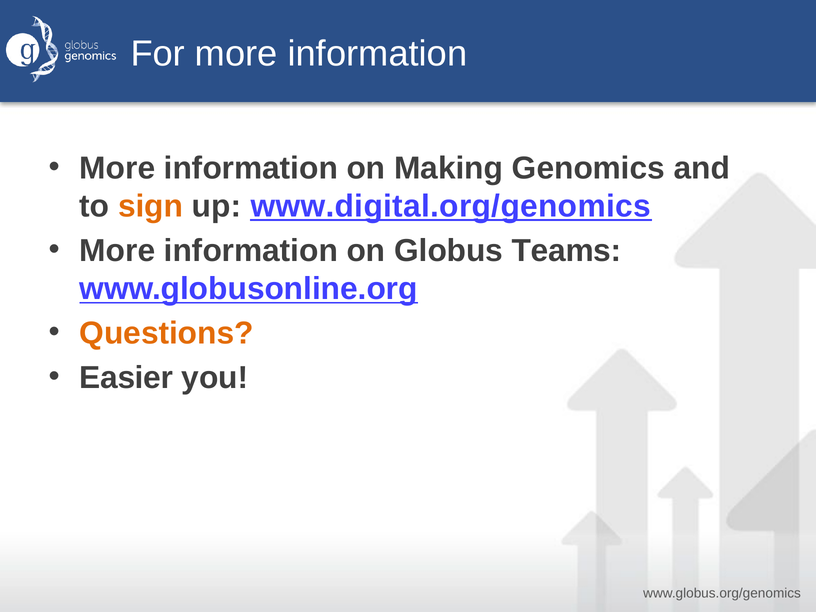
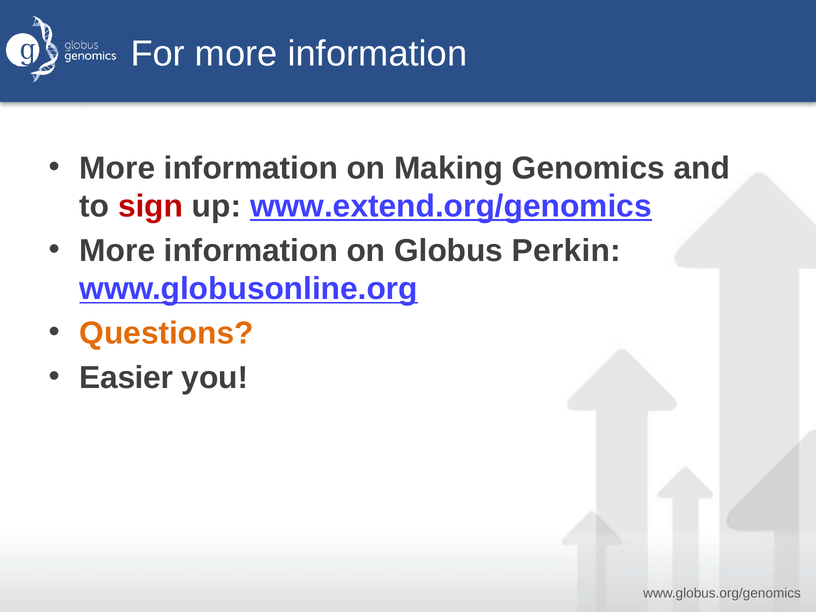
sign colour: orange -> red
www.digital.org/genomics: www.digital.org/genomics -> www.extend.org/genomics
Teams: Teams -> Perkin
